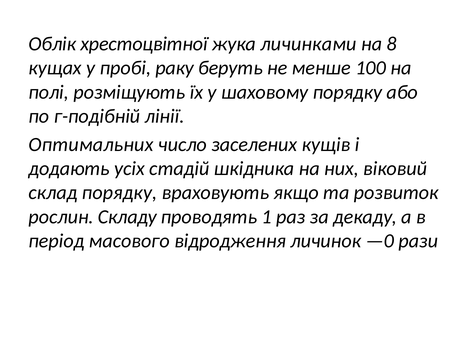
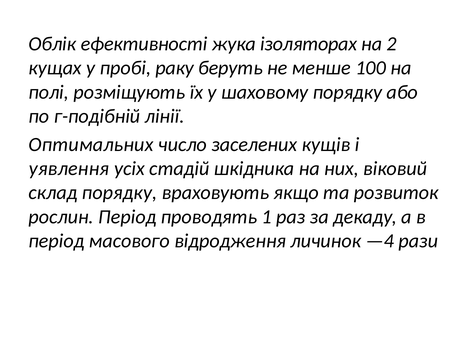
хрестоцвітної: хрестоцвітної -> ефективності
личинками: личинками -> ізоляторах
8: 8 -> 2
додають: додають -> уявлення
рослин Складу: Складу -> Період
—0: —0 -> —4
